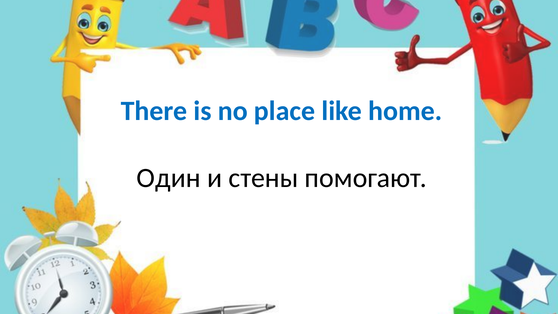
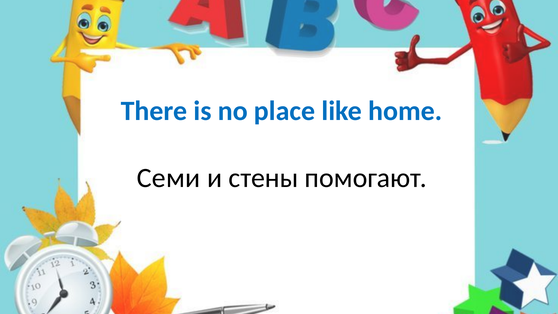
Один: Один -> Семи
